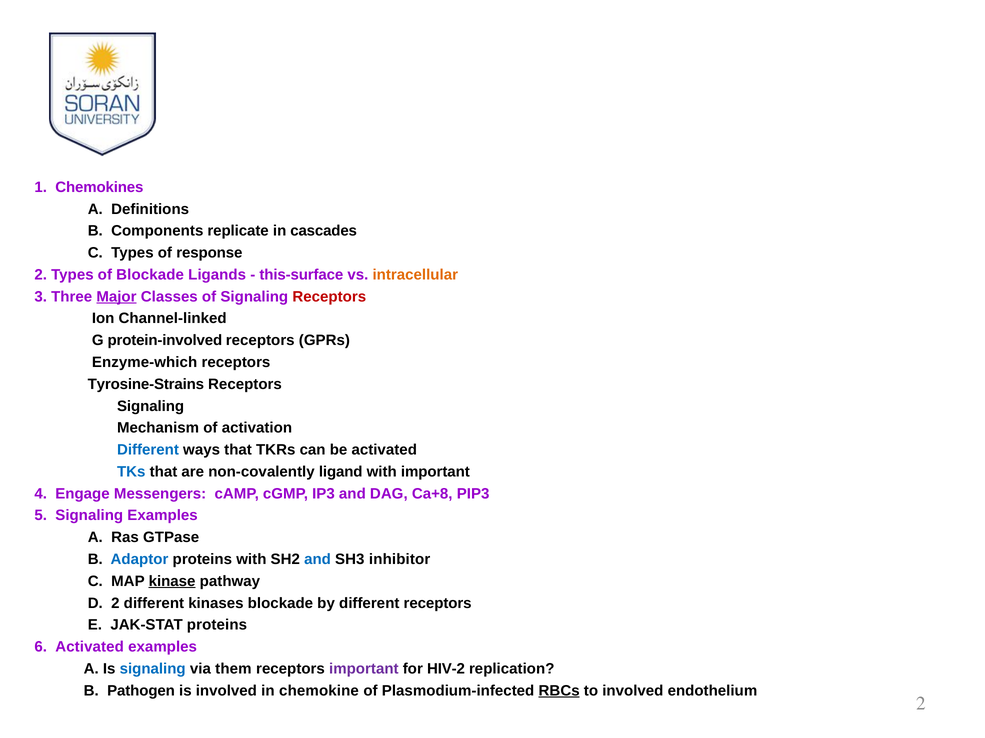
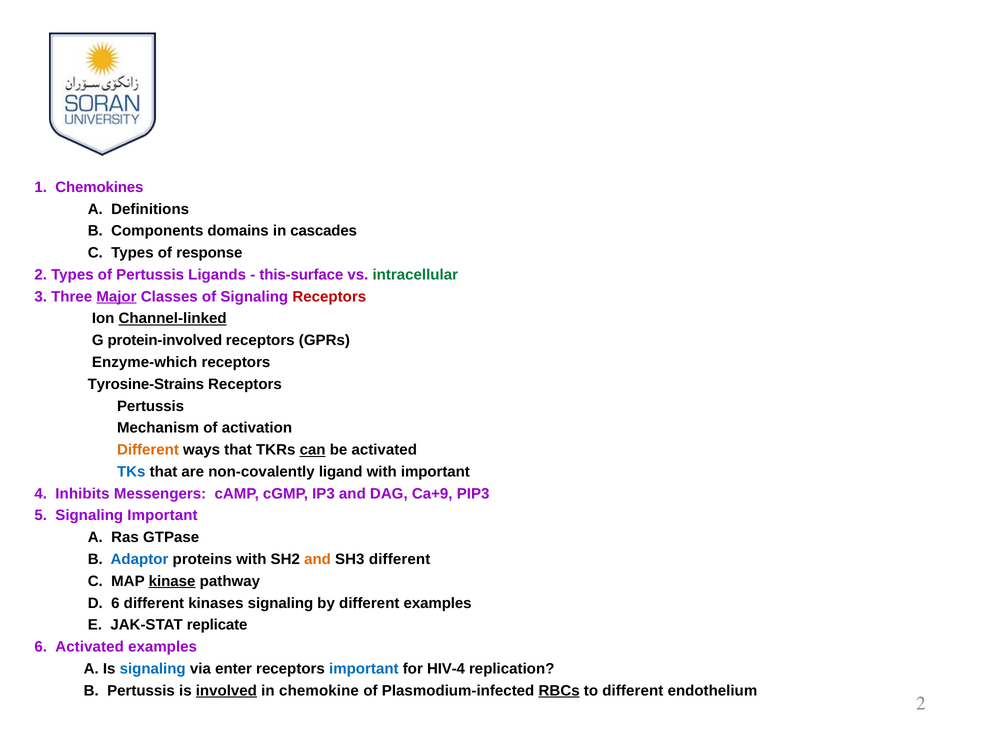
replicate: replicate -> domains
of Blockade: Blockade -> Pertussis
intracellular colour: orange -> green
Channel-linked underline: none -> present
Signaling at (151, 406): Signaling -> Pertussis
Different at (148, 450) colour: blue -> orange
can underline: none -> present
Engage: Engage -> Inhibits
Ca+8: Ca+8 -> Ca+9
Signaling Examples: Examples -> Important
and at (318, 560) colour: blue -> orange
SH3 inhibitor: inhibitor -> different
D 2: 2 -> 6
kinases blockade: blockade -> signaling
different receptors: receptors -> examples
JAK-STAT proteins: proteins -> replicate
them: them -> enter
important at (364, 669) colour: purple -> blue
HIV-2: HIV-2 -> HIV-4
B Pathogen: Pathogen -> Pertussis
involved at (226, 691) underline: none -> present
to involved: involved -> different
